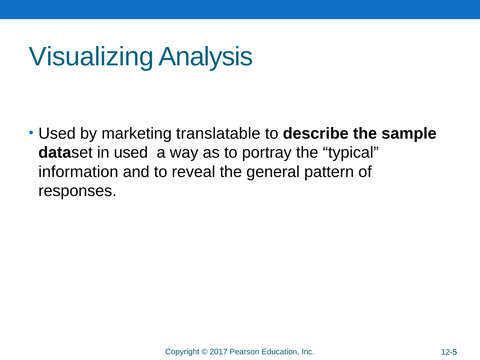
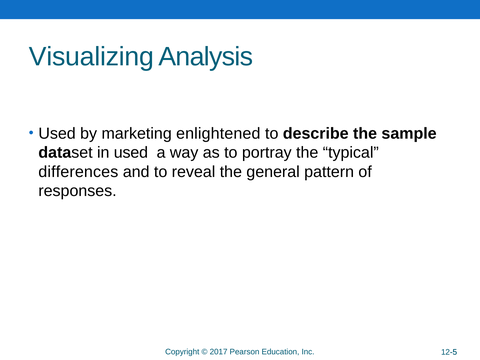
translatable: translatable -> enlightened
information: information -> differences
